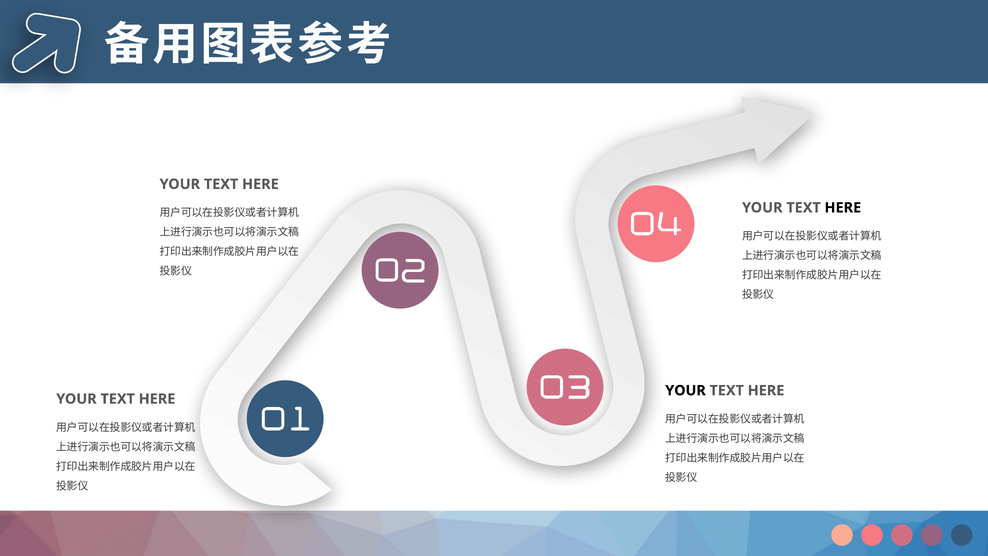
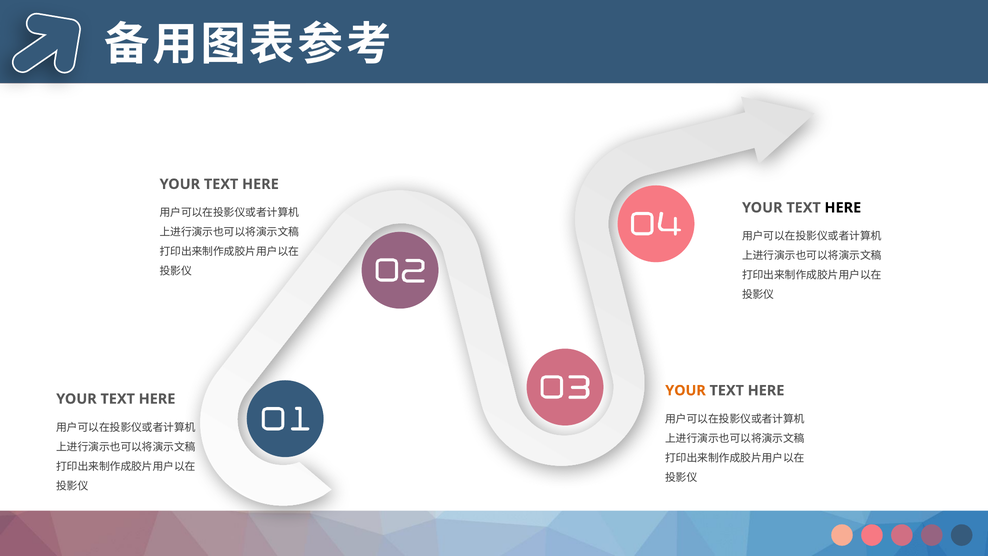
YOUR at (686, 390) colour: black -> orange
